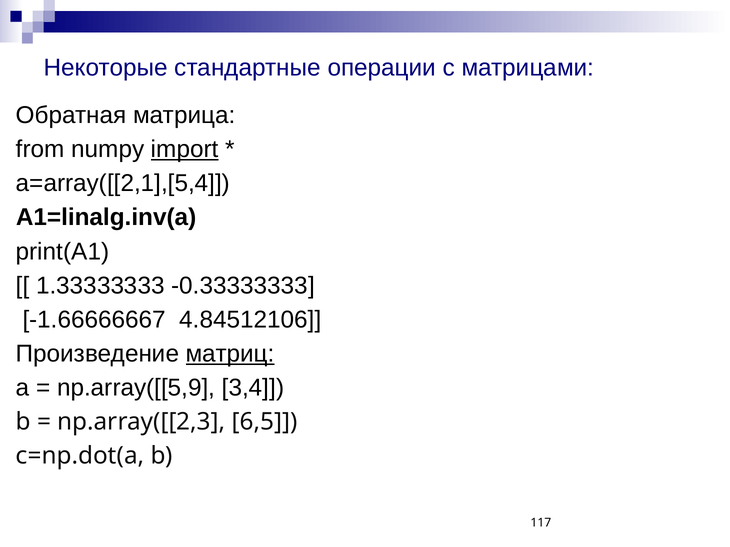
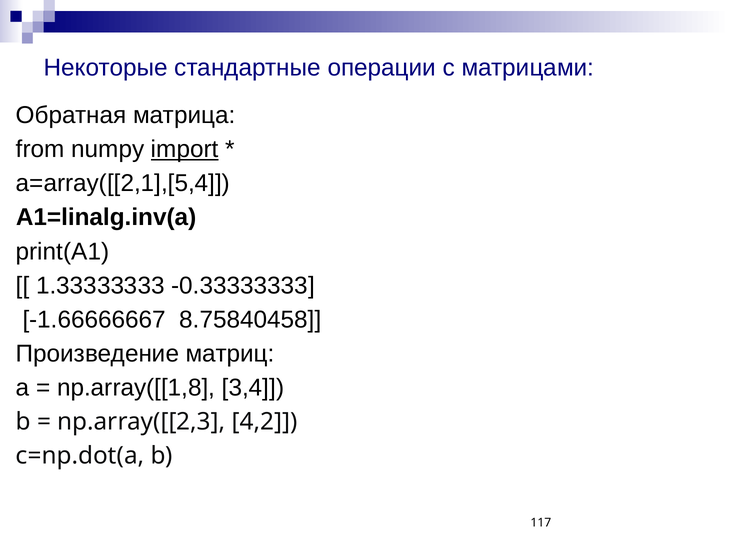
4.84512106: 4.84512106 -> 8.75840458
матриц underline: present -> none
np.array([[5,9: np.array([[5,9 -> np.array([[1,8
6,5: 6,5 -> 4,2
